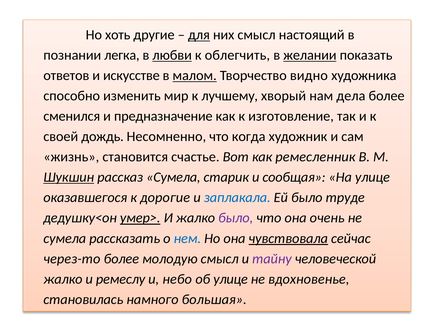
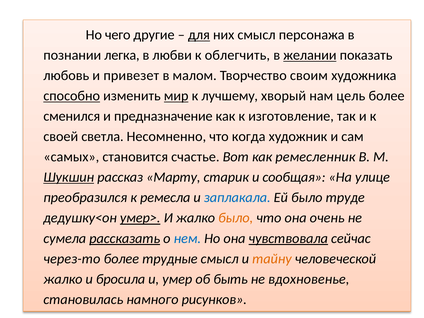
хоть: хоть -> чего
настоящий: настоящий -> персонажа
любви underline: present -> none
ответов: ответов -> любовь
искусстве: искусстве -> привезет
малом underline: present -> none
видно: видно -> своим
способно underline: none -> present
мир underline: none -> present
дела: дела -> цель
дождь: дождь -> светла
жизнь: жизнь -> самых
рассказ Сумела: Сумела -> Марту
оказавшегося: оказавшегося -> преобразился
дорогие: дорогие -> ремесла
было at (236, 218) colour: purple -> orange
рассказать underline: none -> present
молодую: молодую -> трудные
тайну colour: purple -> orange
ремеслу: ремеслу -> бросила
небо: небо -> умер
об улице: улице -> быть
большая: большая -> рисунков
